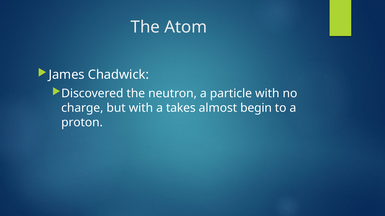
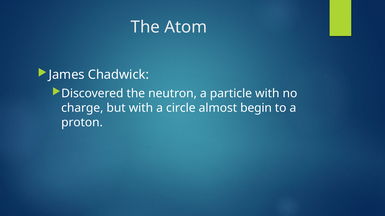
takes: takes -> circle
